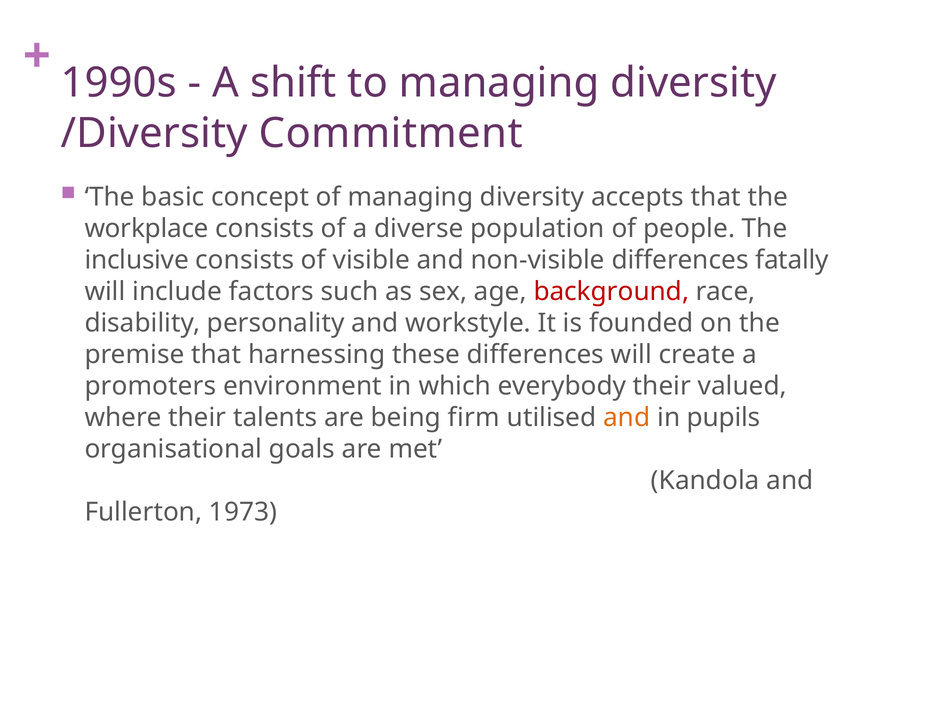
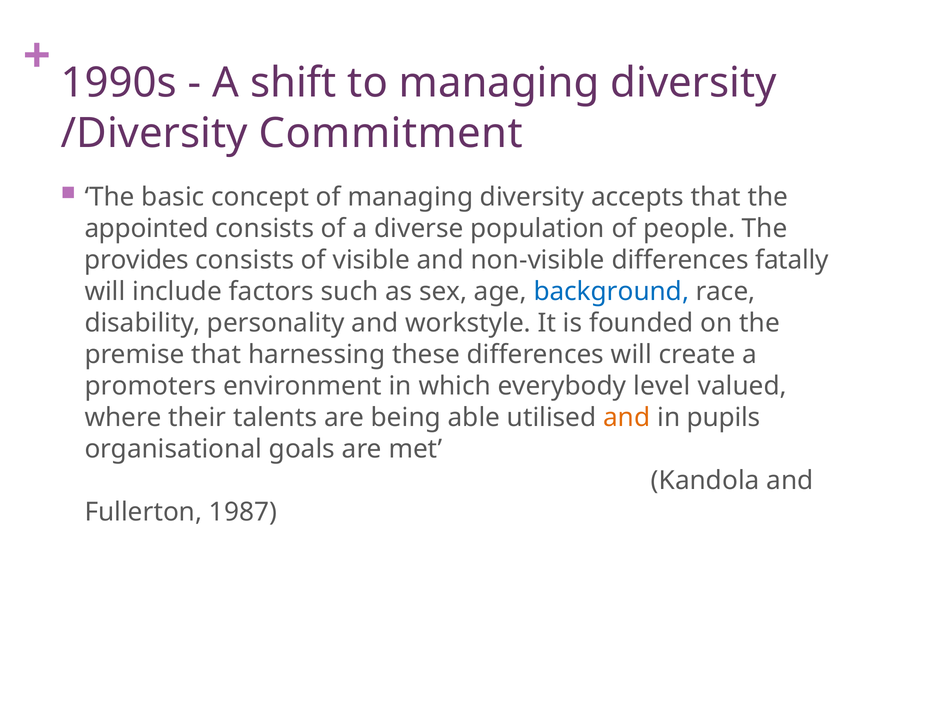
workplace: workplace -> appointed
inclusive: inclusive -> provides
background colour: red -> blue
everybody their: their -> level
firm: firm -> able
1973: 1973 -> 1987
